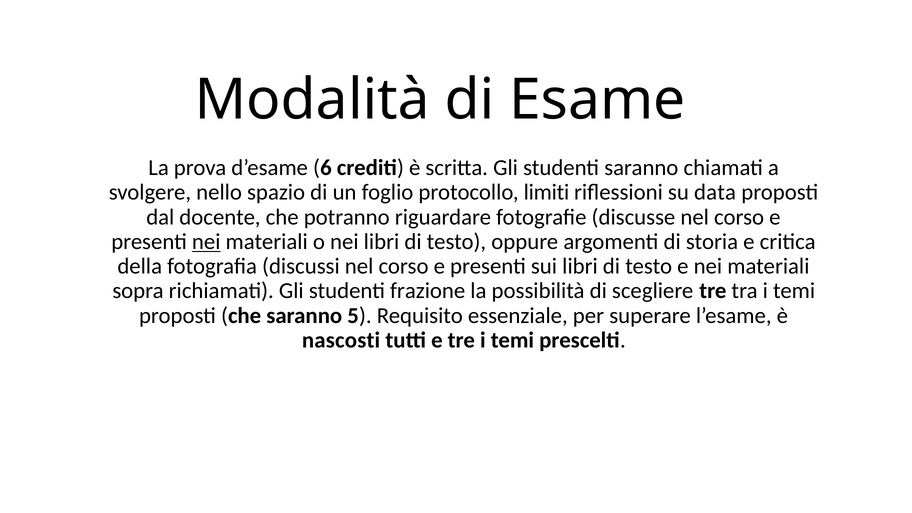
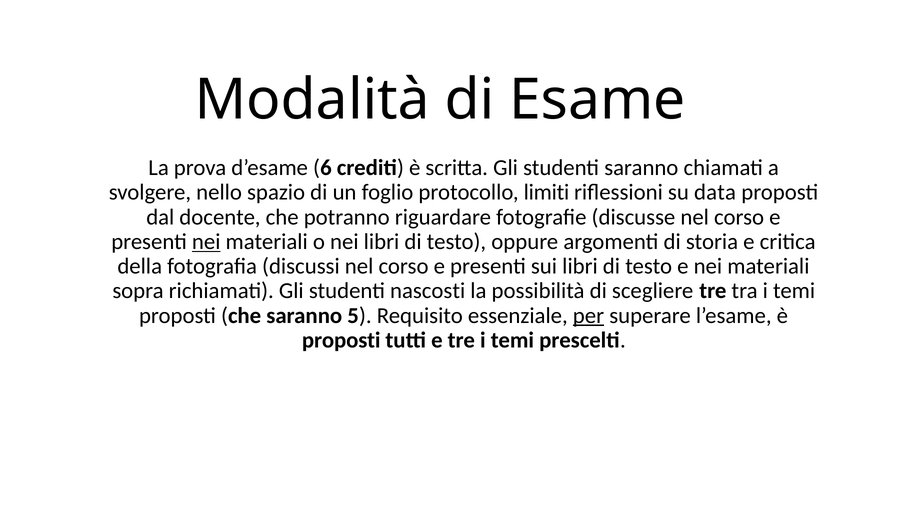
frazione: frazione -> nascosti
per underline: none -> present
nascosti at (341, 340): nascosti -> proposti
